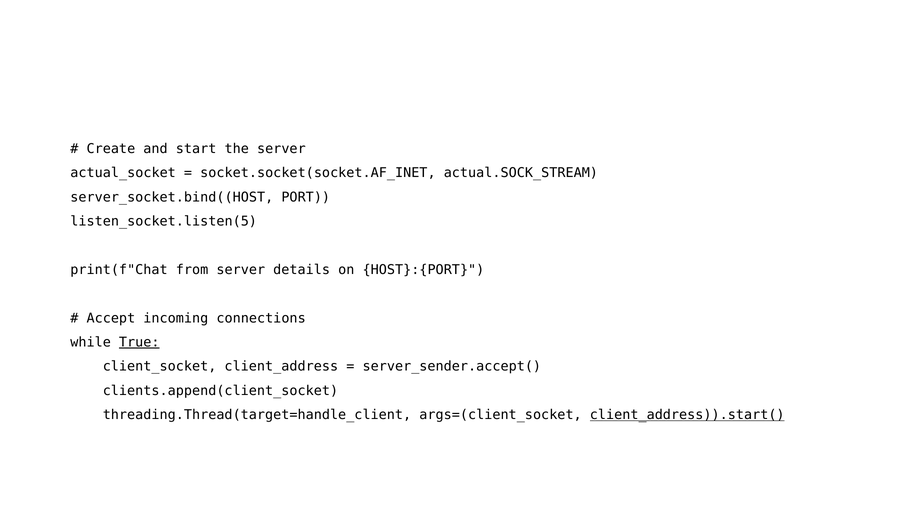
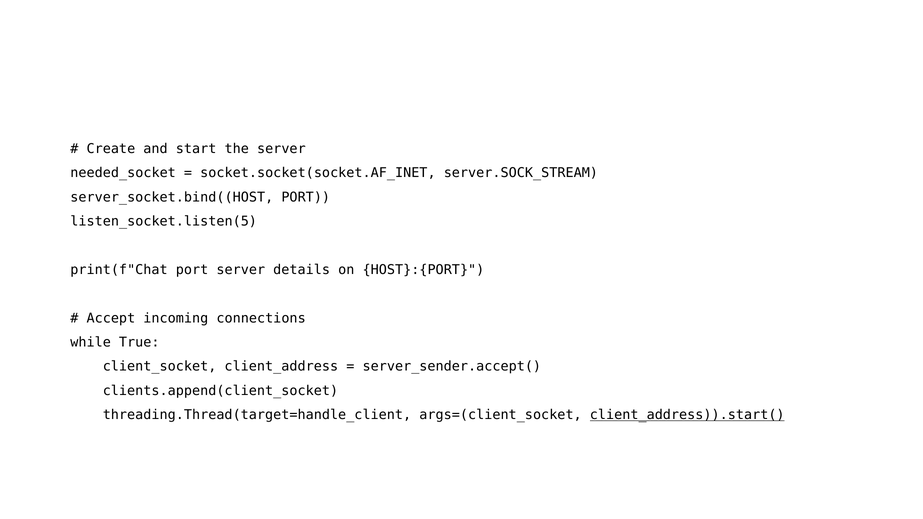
actual_socket: actual_socket -> needed_socket
actual.SOCK_STREAM: actual.SOCK_STREAM -> server.SOCK_STREAM
print(f"Chat from: from -> port
True underline: present -> none
